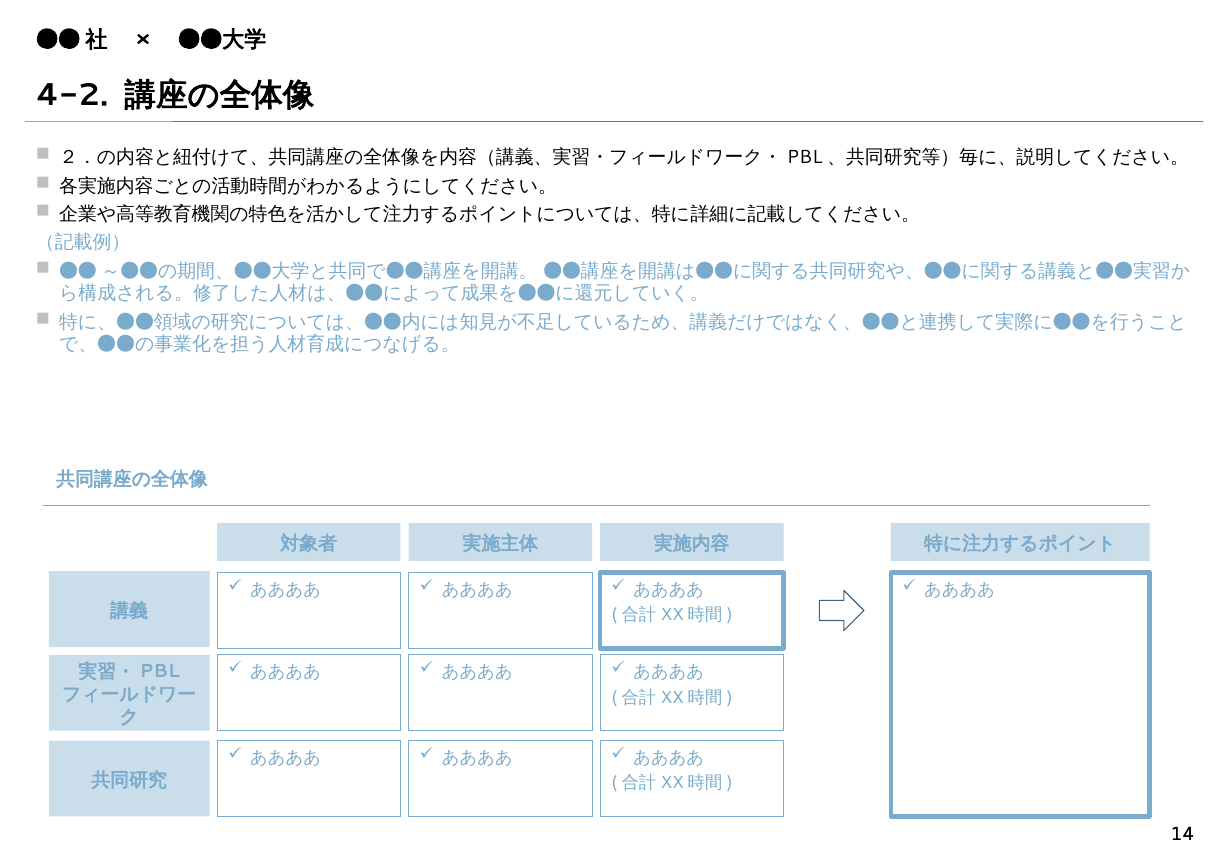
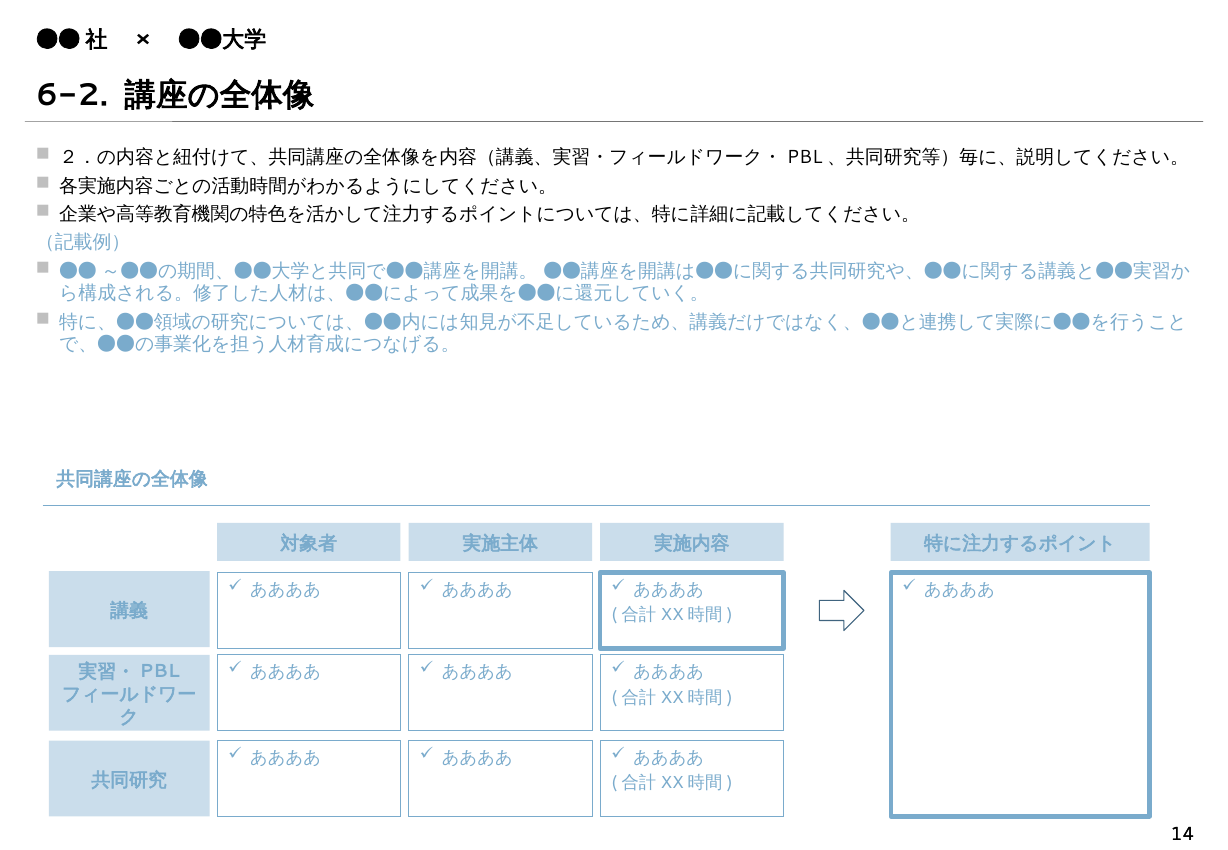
4-2: 4-2 -> 6-2
